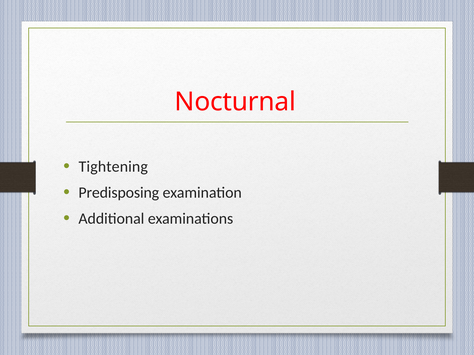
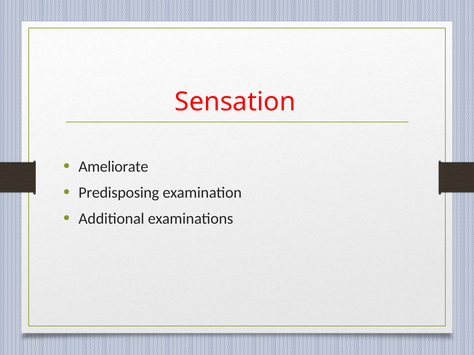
Nocturnal: Nocturnal -> Sensation
Tightening: Tightening -> Ameliorate
